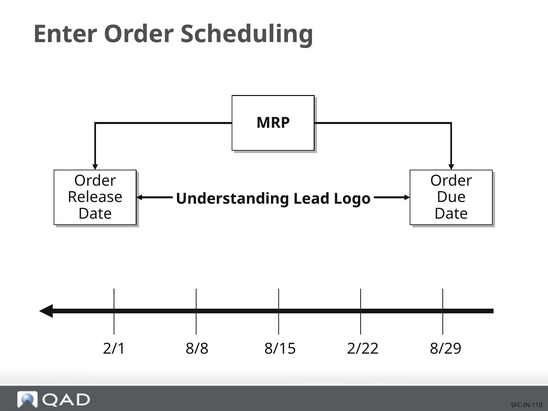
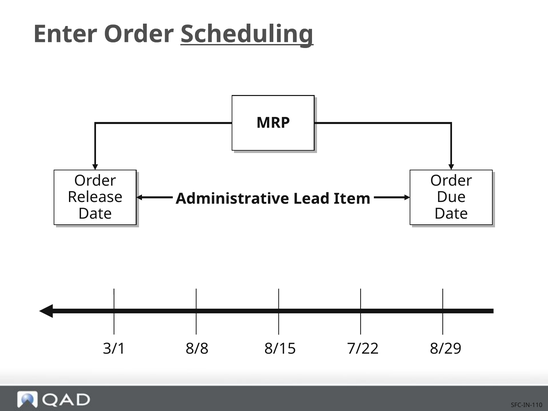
Scheduling underline: none -> present
Understanding: Understanding -> Administrative
Logo: Logo -> Item
2/1: 2/1 -> 3/1
2/22: 2/22 -> 7/22
